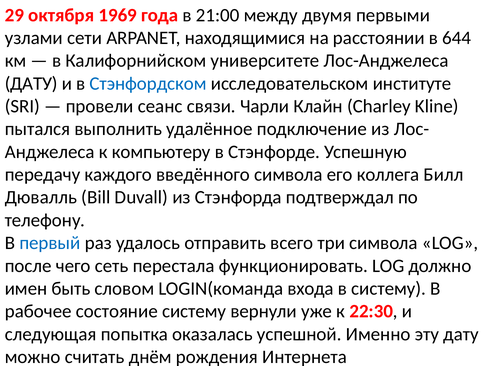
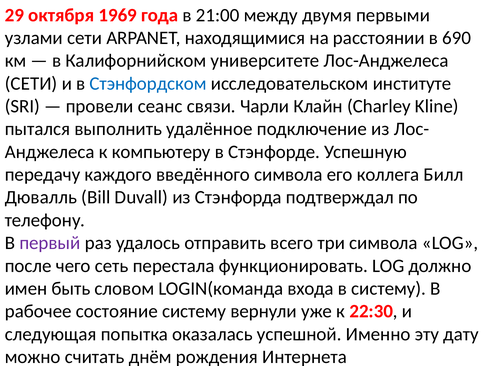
644: 644 -> 690
ДАТУ at (31, 83): ДАТУ -> СЕТИ
первый colour: blue -> purple
